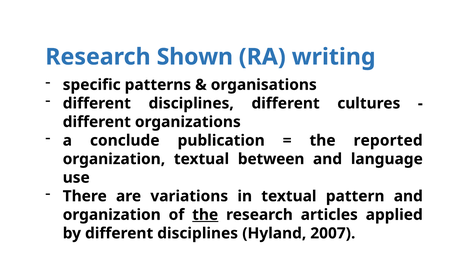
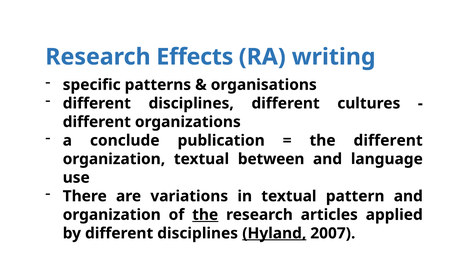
Shown: Shown -> Effects
the reported: reported -> different
Hyland underline: none -> present
